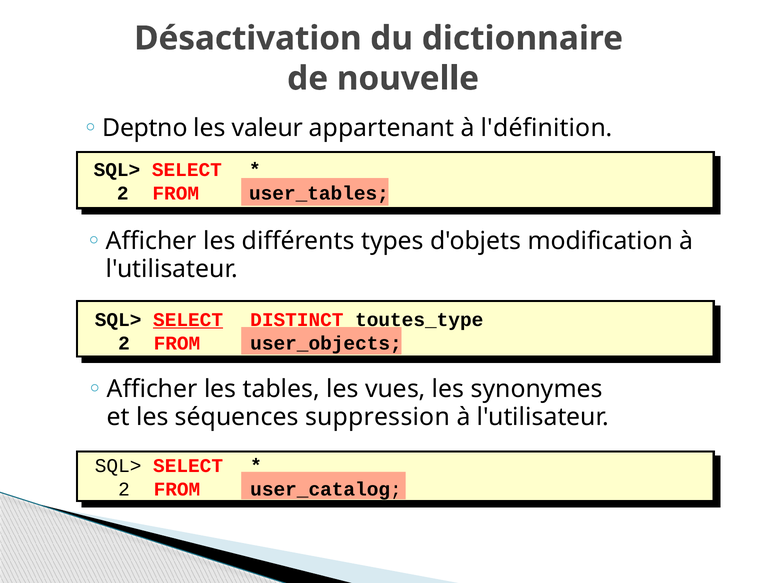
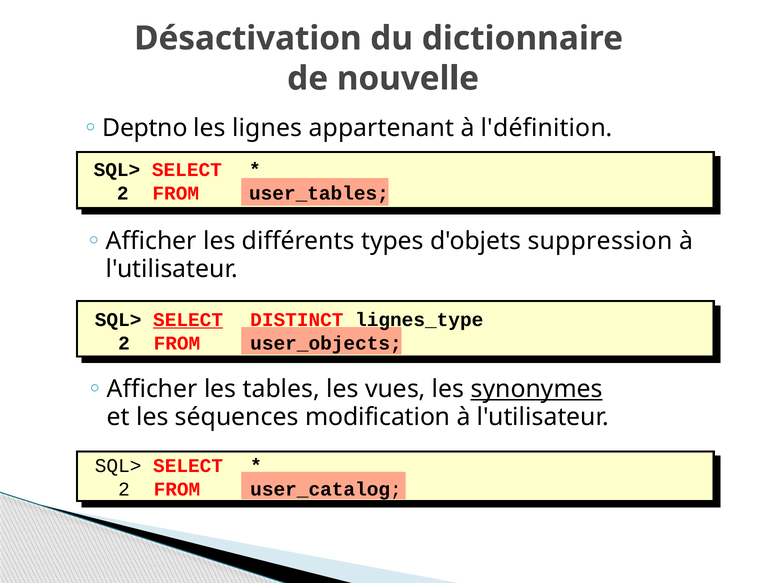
valeur: valeur -> lignes
modification: modification -> suppression
toutes_type: toutes_type -> lignes_type
synonymes underline: none -> present
suppression: suppression -> modification
